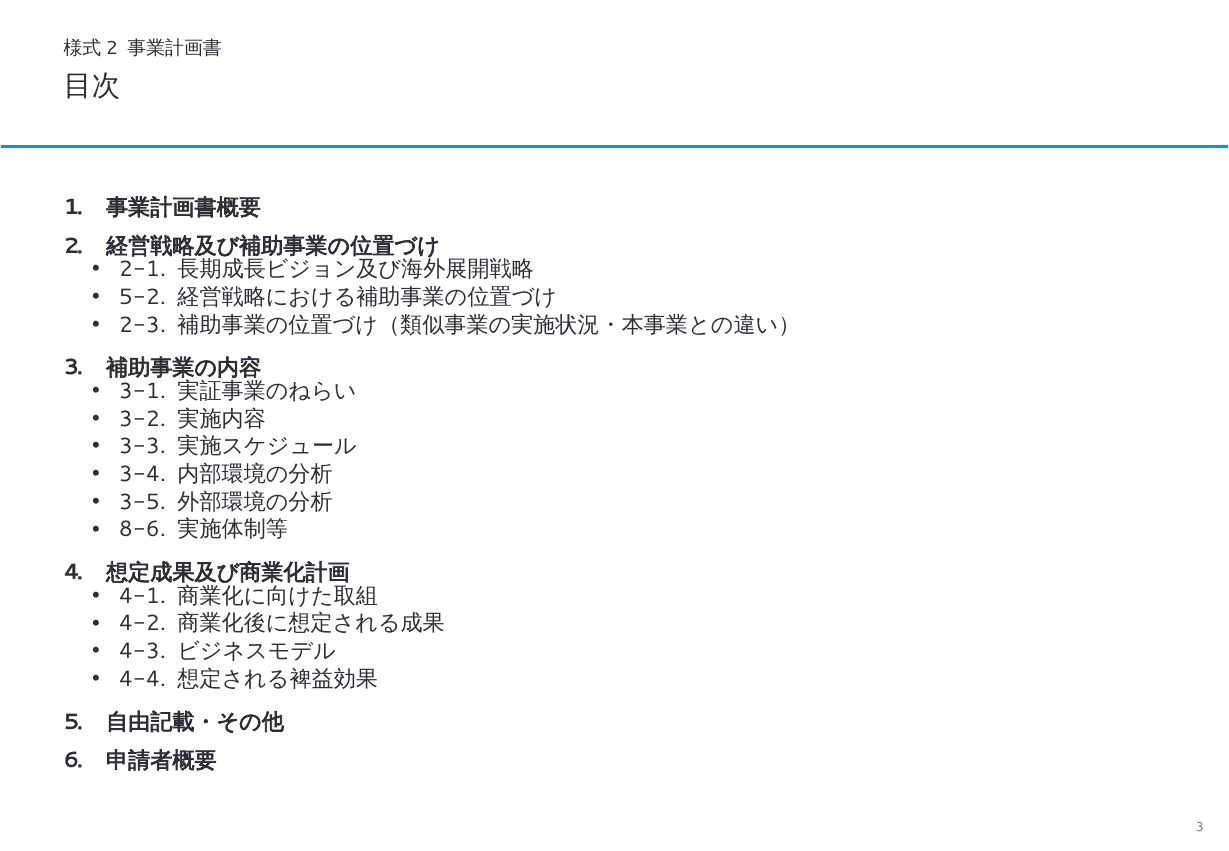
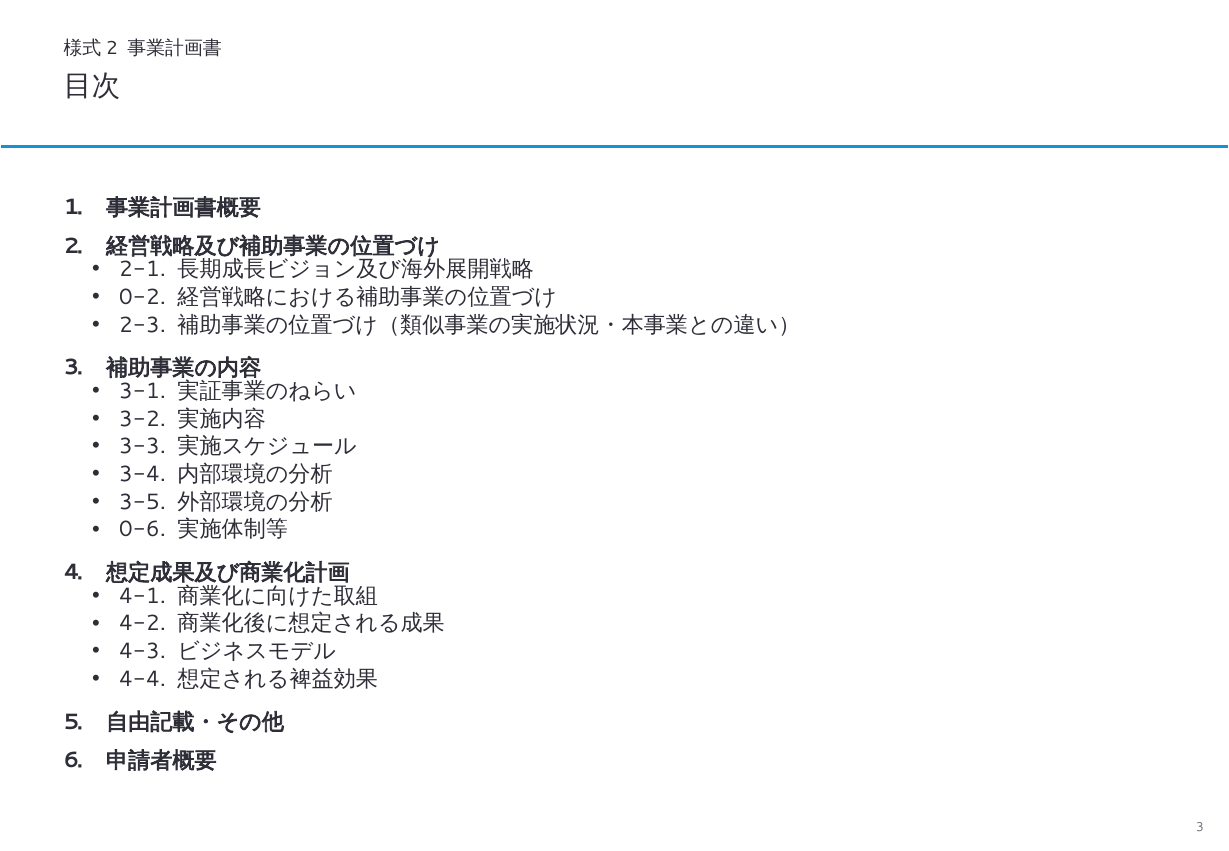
5-2: 5-2 -> 0-2
8-6: 8-6 -> 0-6
